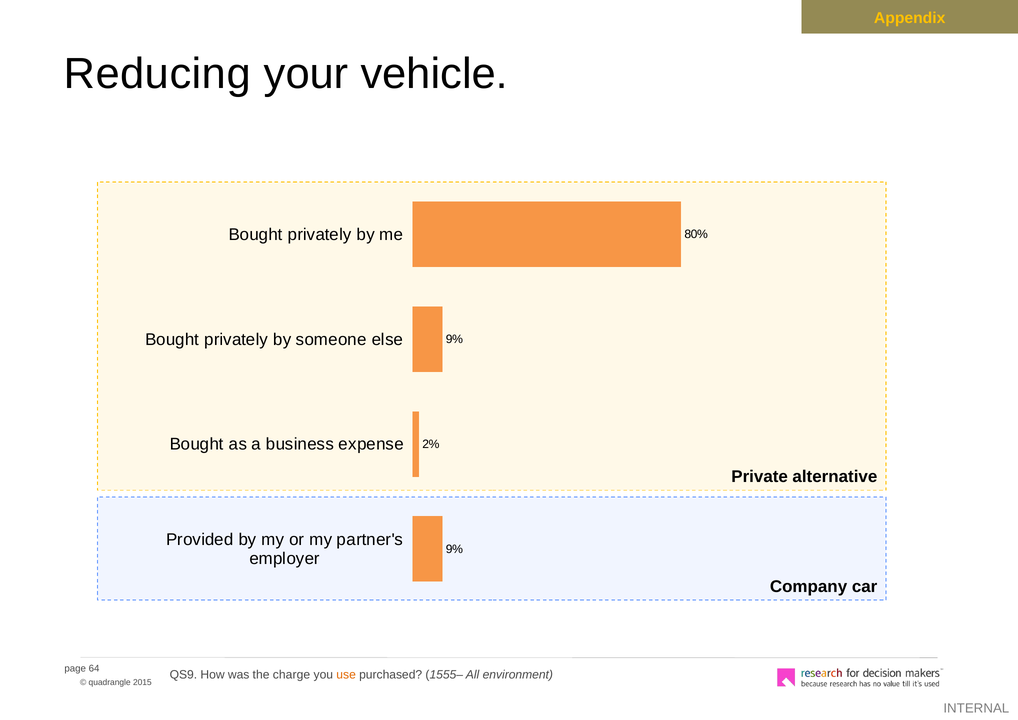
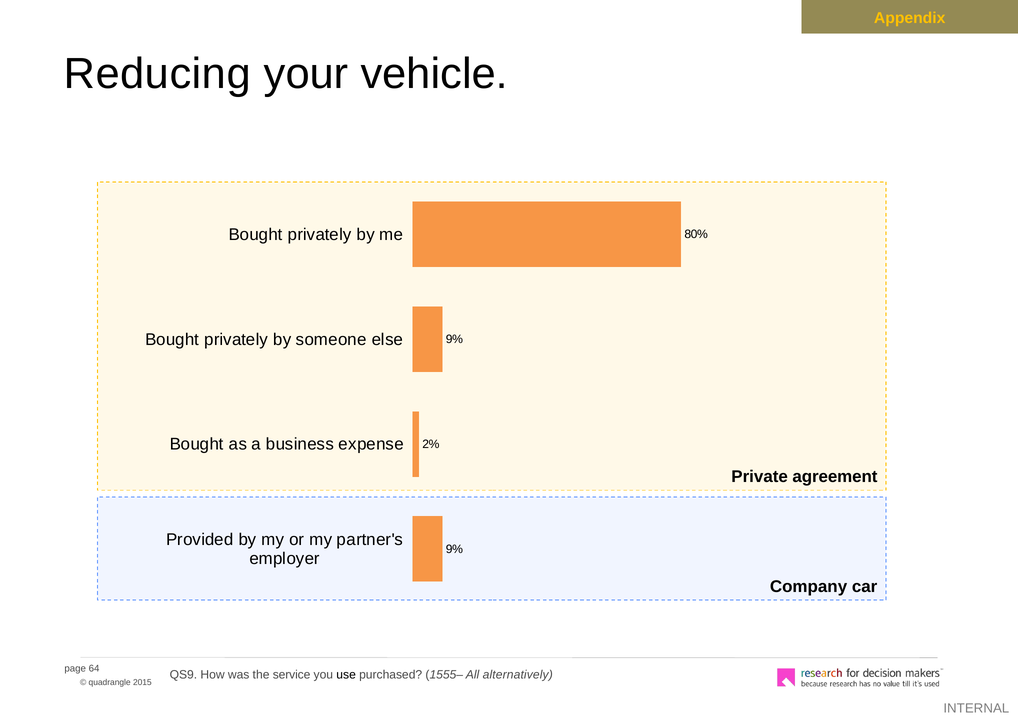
alternative: alternative -> agreement
charge: charge -> service
use colour: orange -> black
environment: environment -> alternatively
